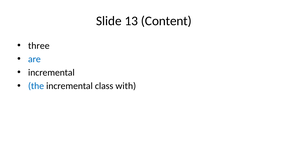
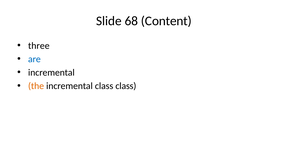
13: 13 -> 68
the colour: blue -> orange
class with: with -> class
